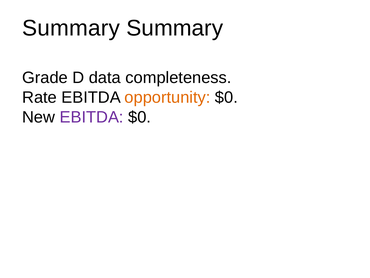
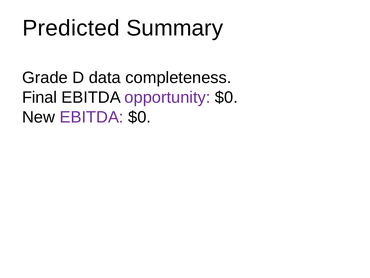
Summary at (71, 28): Summary -> Predicted
Rate: Rate -> Final
opportunity colour: orange -> purple
